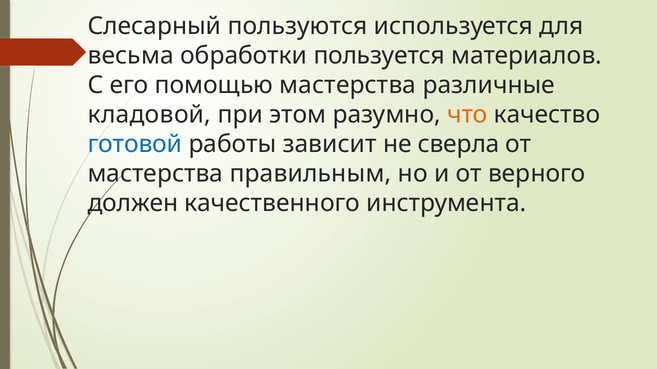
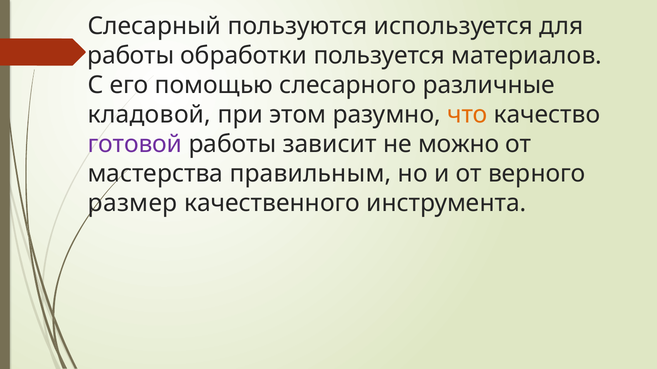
весьма at (131, 55): весьма -> работы
помощью мастерства: мастерства -> слесарного
готовой colour: blue -> purple
сверла: сверла -> можно
должен: должен -> размер
